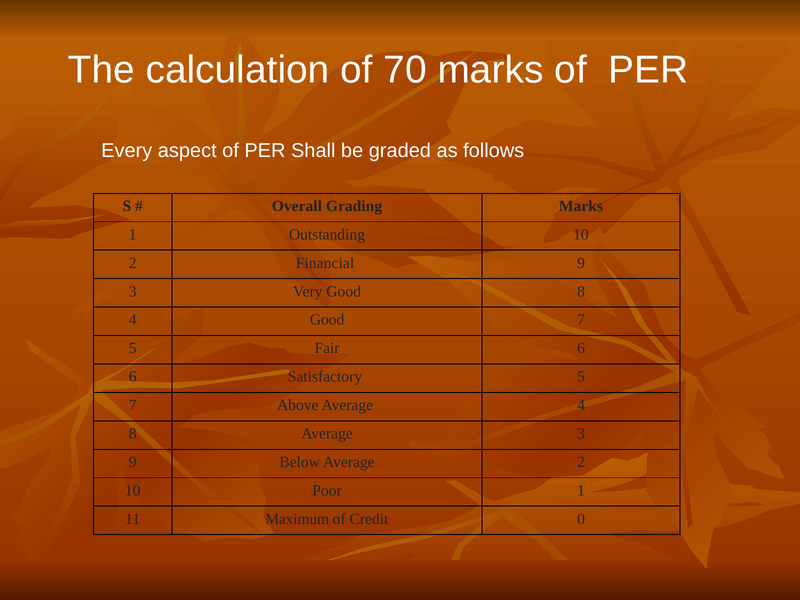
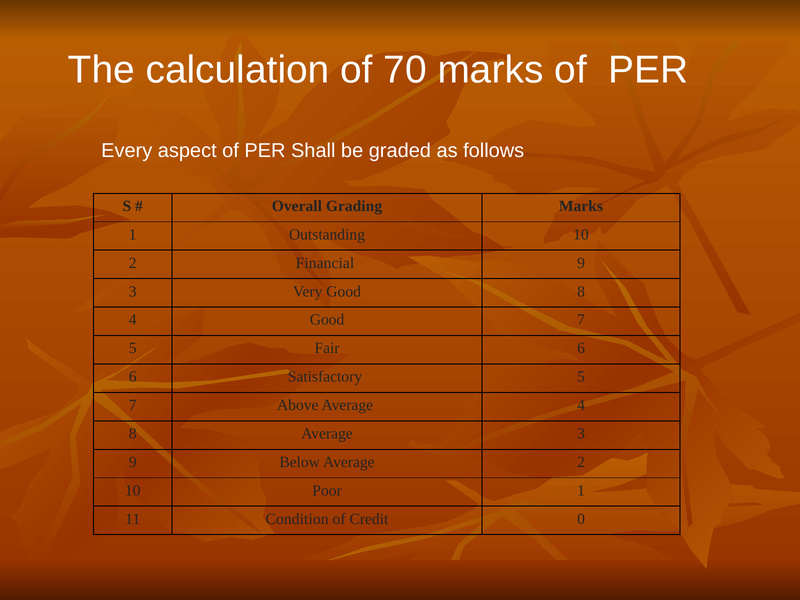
Maximum: Maximum -> Condition
